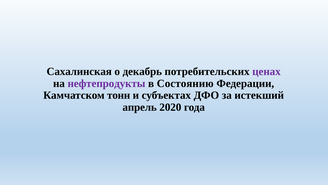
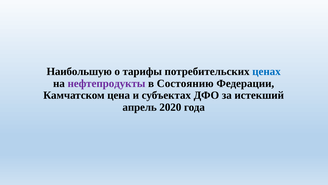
Сахалинская: Сахалинская -> Наибольшую
декабрь: декабрь -> тарифы
ценах colour: purple -> blue
тонн: тонн -> цена
